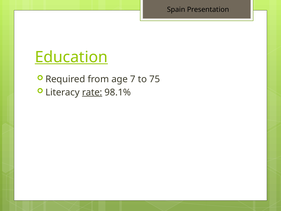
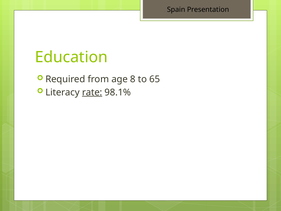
Education underline: present -> none
7: 7 -> 8
75: 75 -> 65
